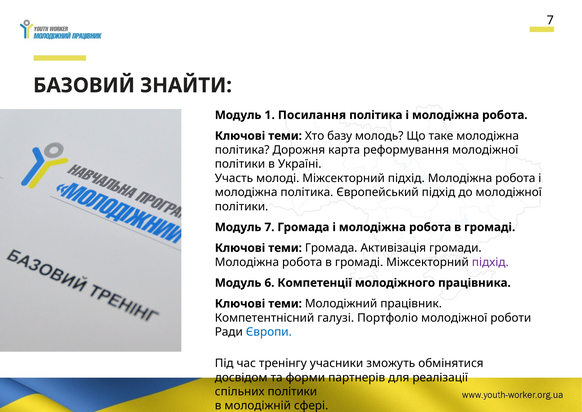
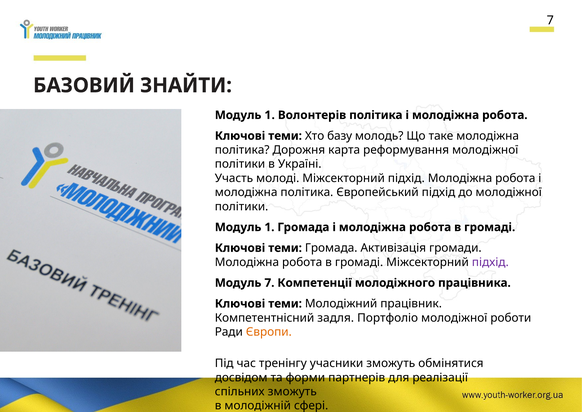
Посилання: Посилання -> Волонтерів
7 at (269, 227): 7 -> 1
Модуль 6: 6 -> 7
галузі: галузі -> задля
Європи colour: blue -> orange
спільних політики: політики -> зможуть
